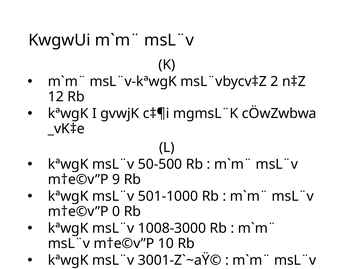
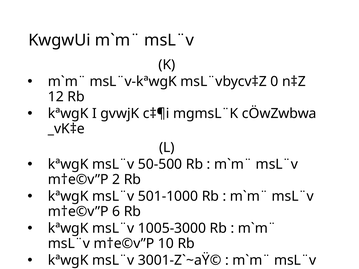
2: 2 -> 0
9: 9 -> 2
0: 0 -> 6
1008-3000: 1008-3000 -> 1005-3000
